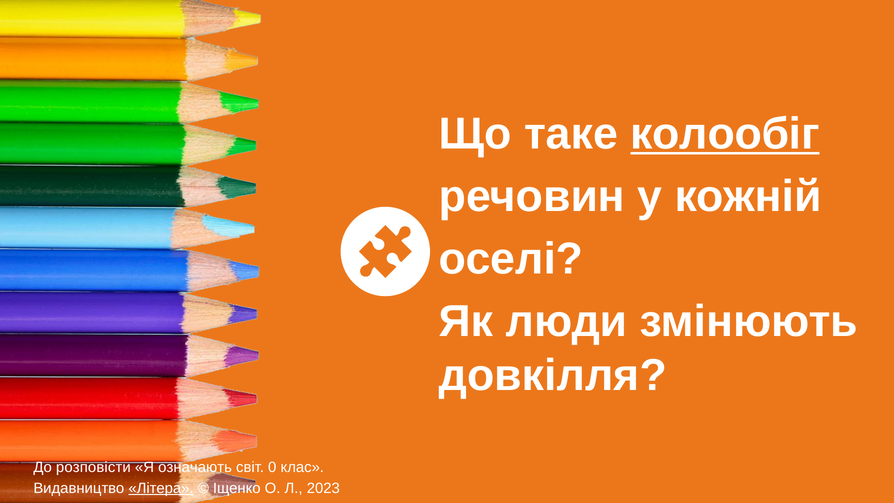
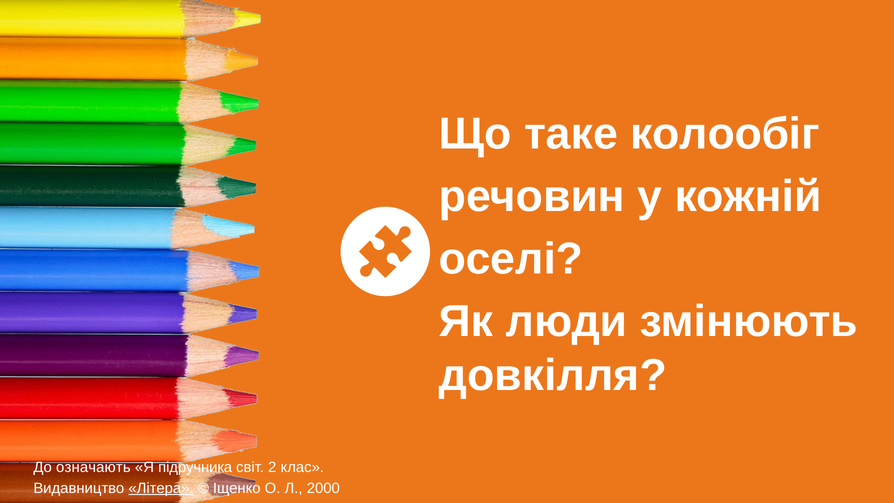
колообіг underline: present -> none
розповісти: розповісти -> означають
означають: означають -> підручника
0: 0 -> 2
2023: 2023 -> 2000
